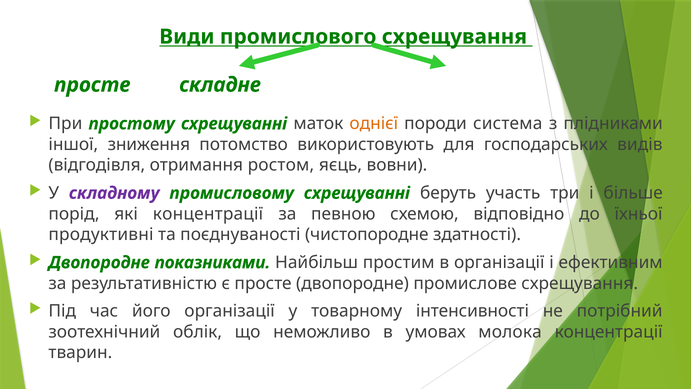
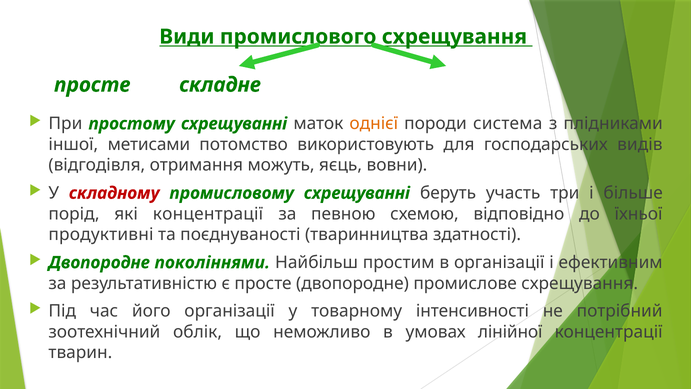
зниження: зниження -> метисами
ростом: ростом -> можуть
складному colour: purple -> red
чистопородне: чистопородне -> тваринництва
показниками: показниками -> поколіннями
молока: молока -> лінійної
